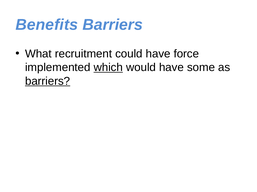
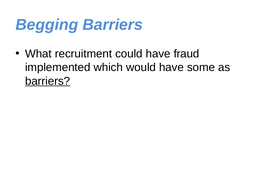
Benefits: Benefits -> Begging
force: force -> fraud
which underline: present -> none
